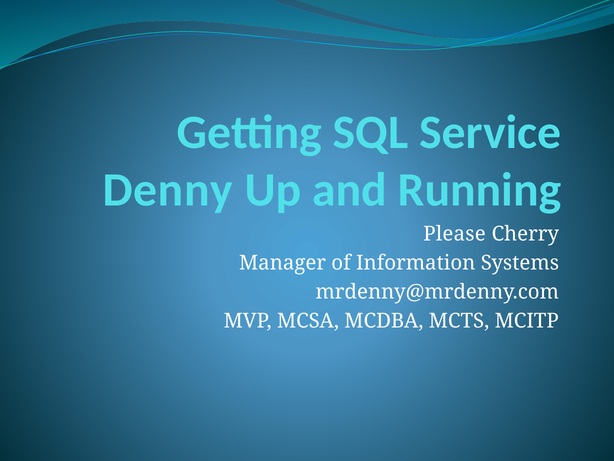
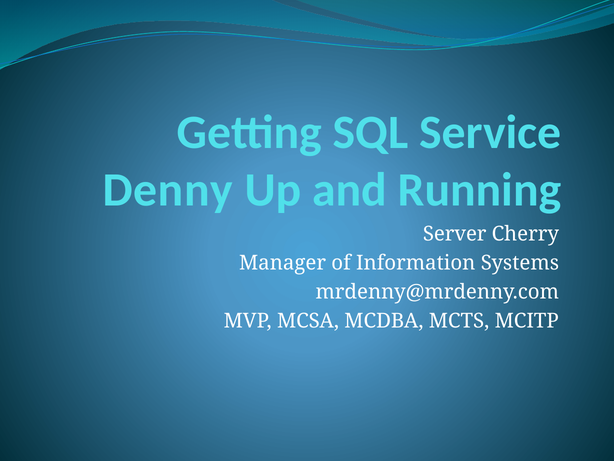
Please: Please -> Server
